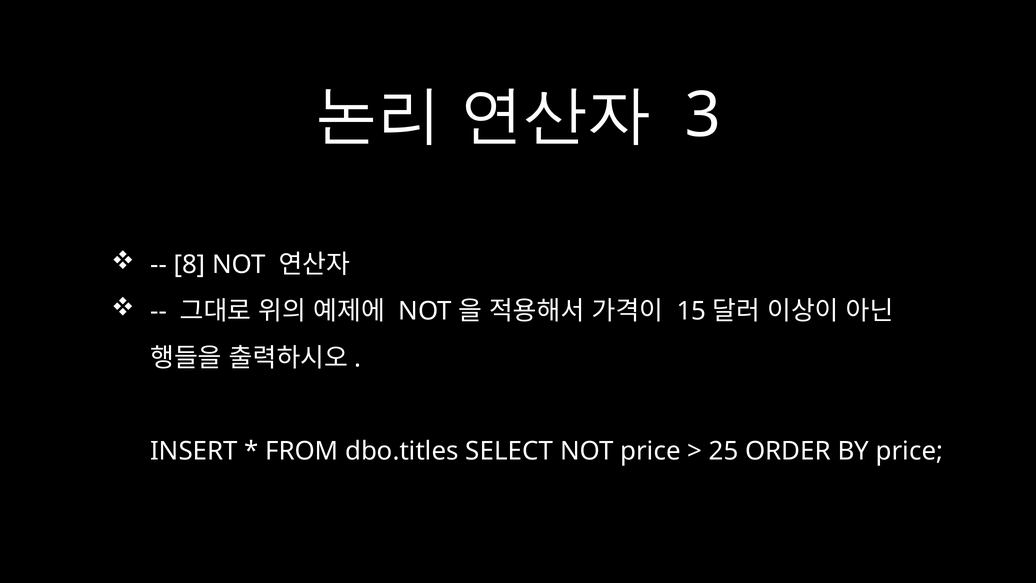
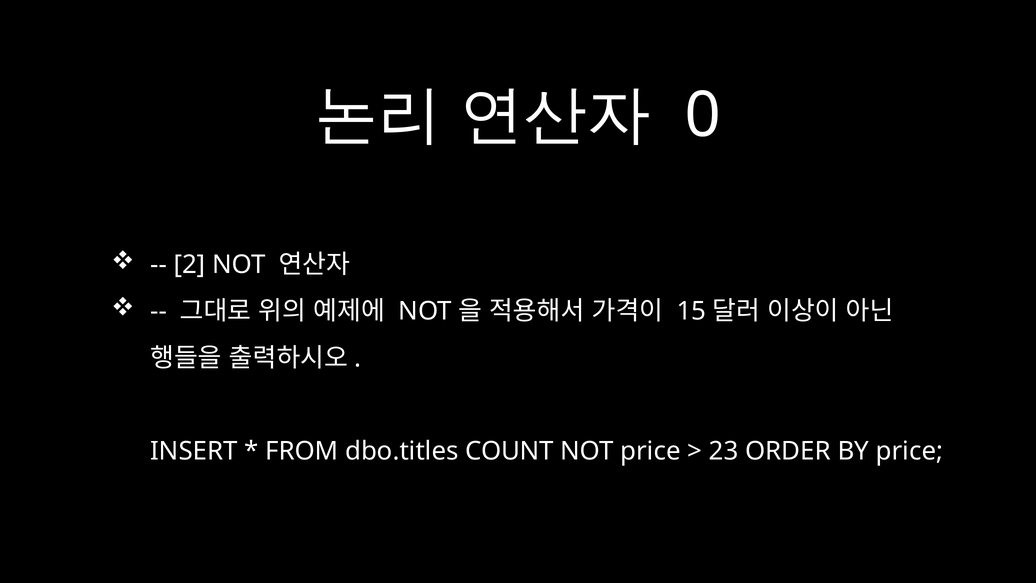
3: 3 -> 0
8: 8 -> 2
SELECT: SELECT -> COUNT
25: 25 -> 23
